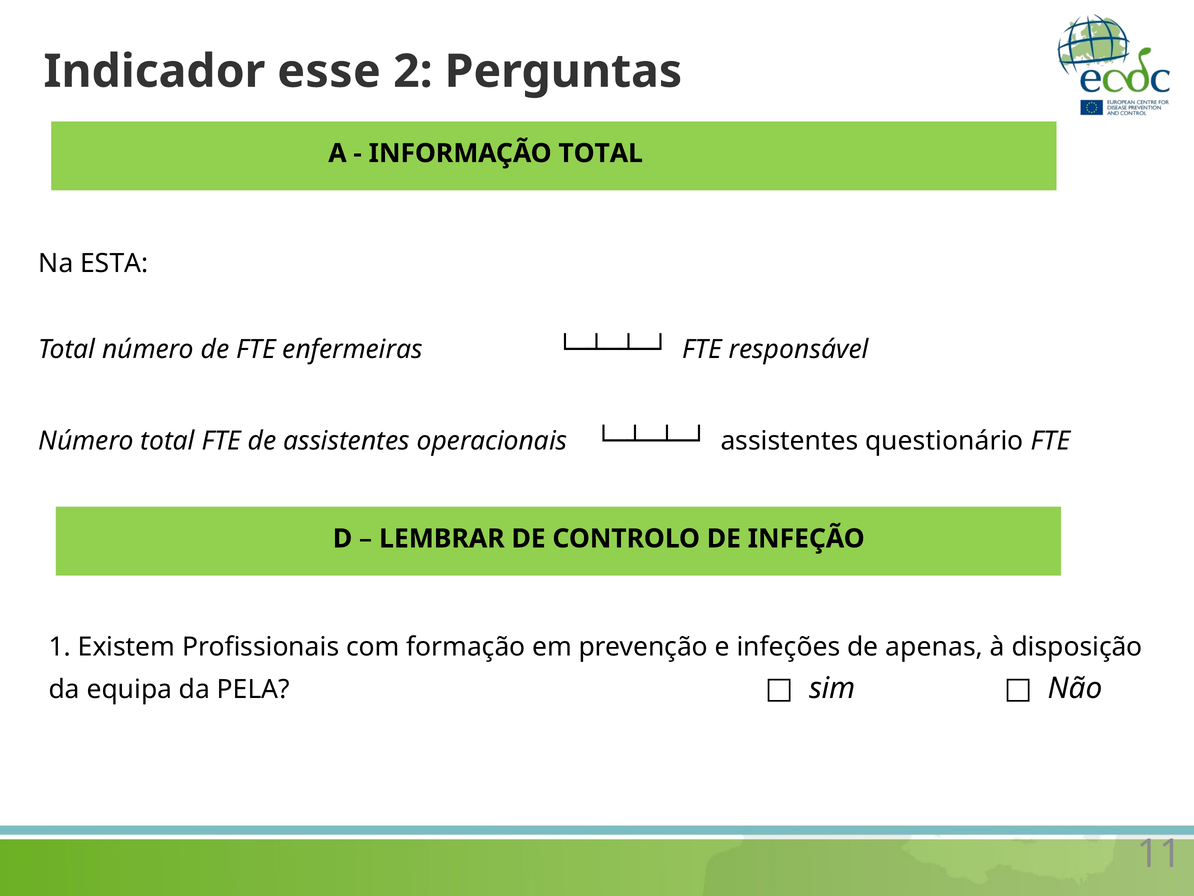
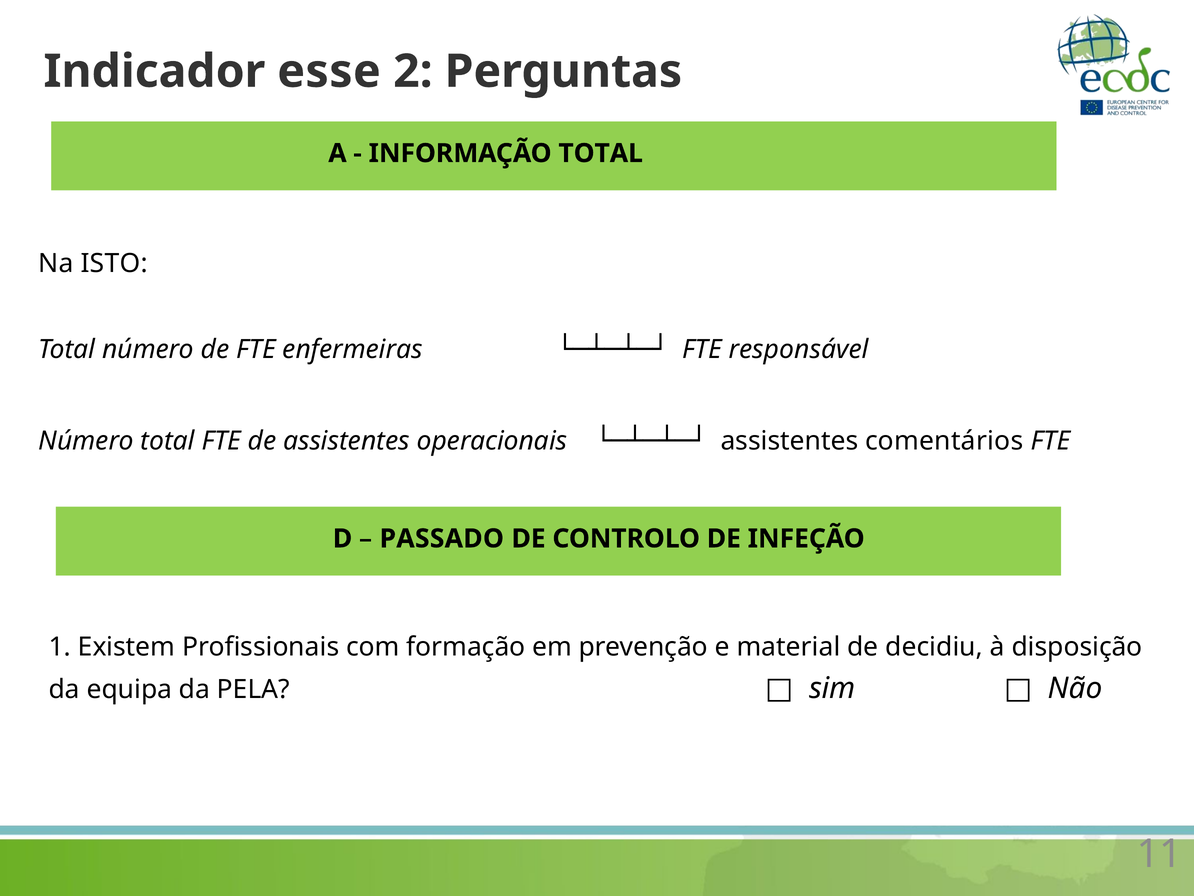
ESTA: ESTA -> ISTO
questionário: questionário -> comentários
LEMBRAR: LEMBRAR -> PASSADO
infeções: infeções -> material
apenas: apenas -> decidiu
